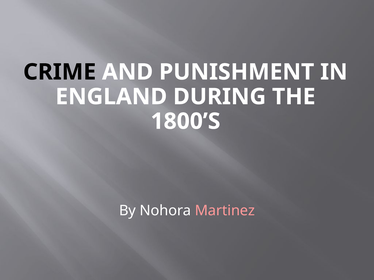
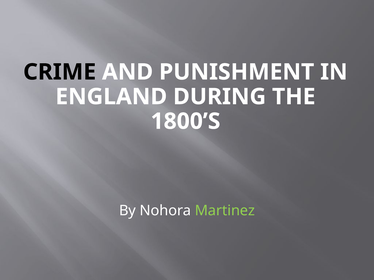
Martinez colour: pink -> light green
